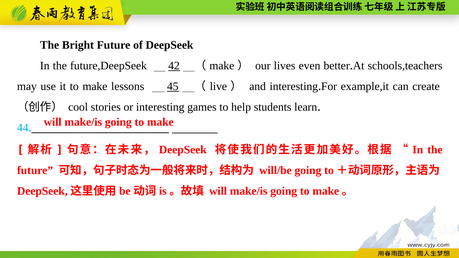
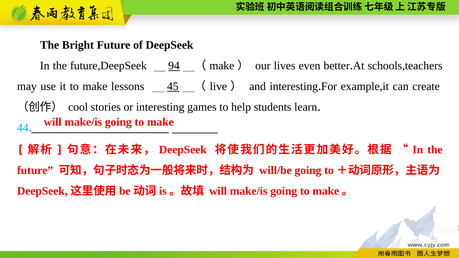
42: 42 -> 94
